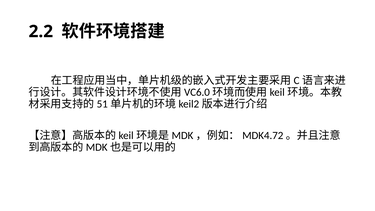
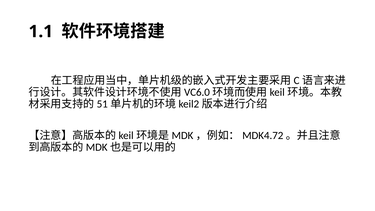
2.2: 2.2 -> 1.1
